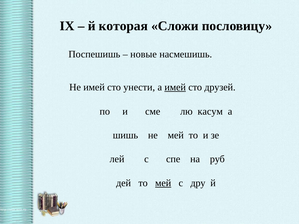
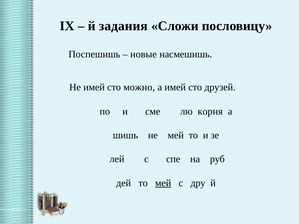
которая: которая -> задания
унести: унести -> можно
имей at (175, 87) underline: present -> none
касум: касум -> корня
